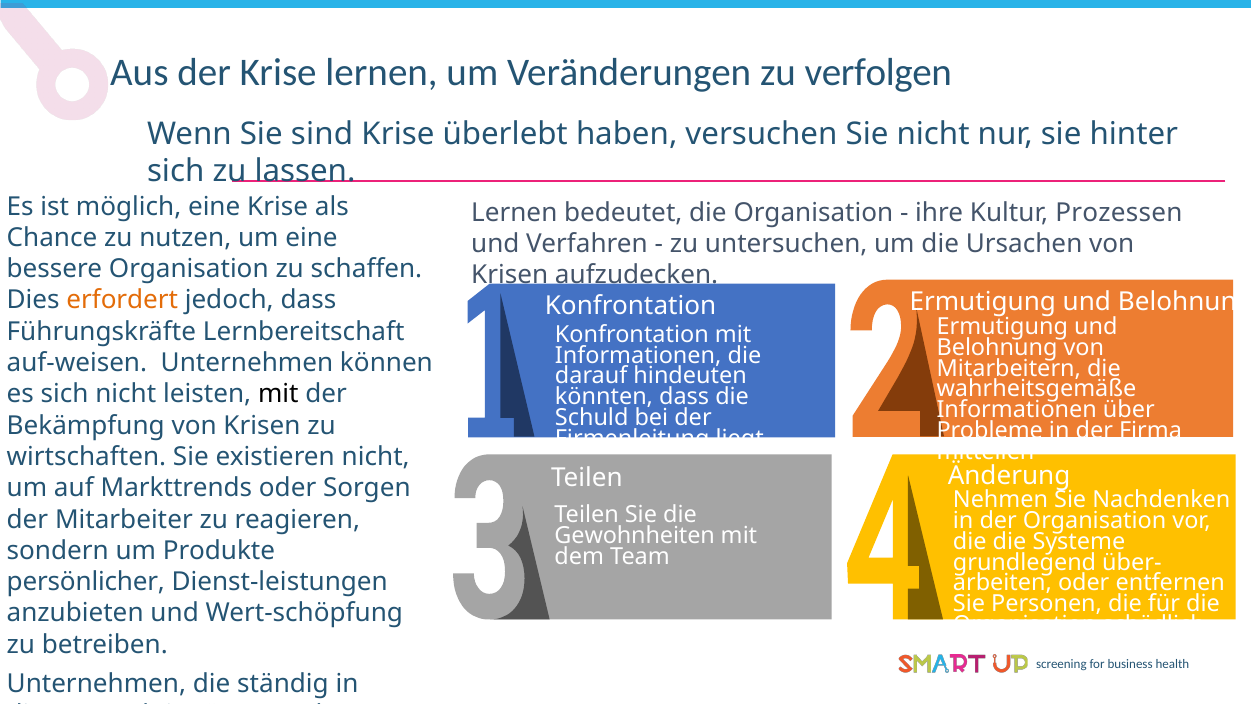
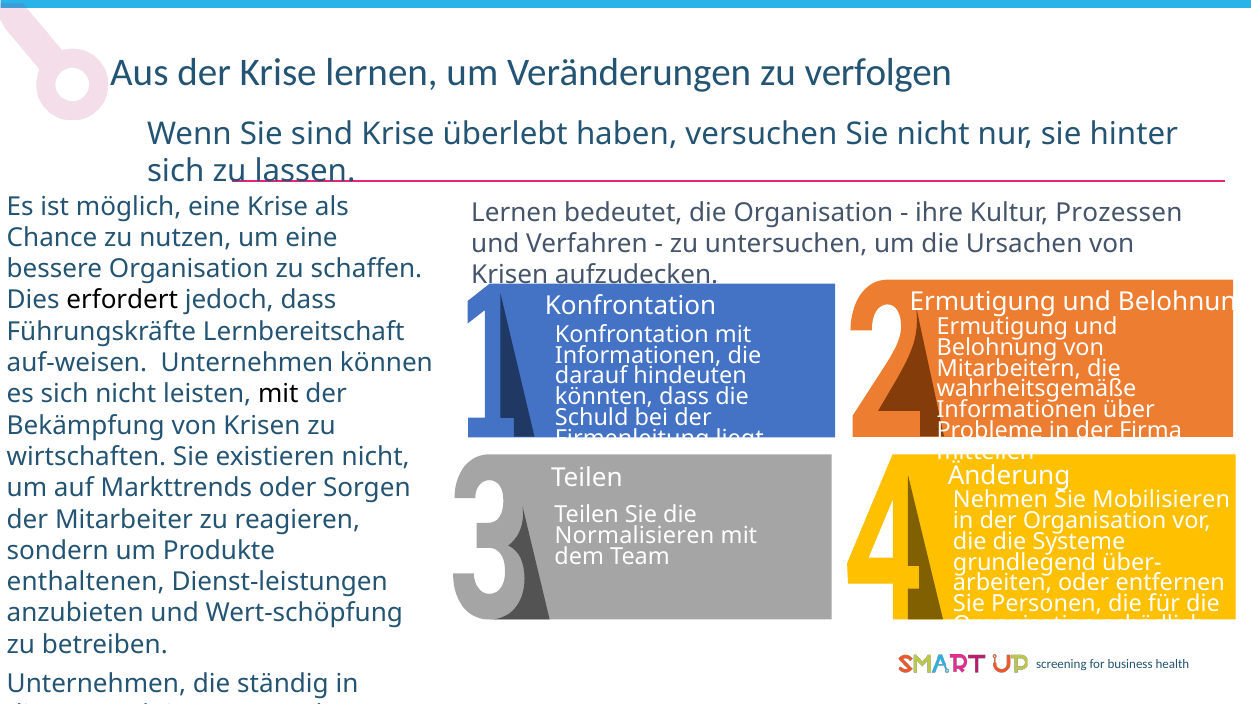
erfordert colour: orange -> black
Nachdenken: Nachdenken -> Mobilisieren
Gewohnheiten: Gewohnheiten -> Normalisieren
persönlicher: persönlicher -> enthaltenen
